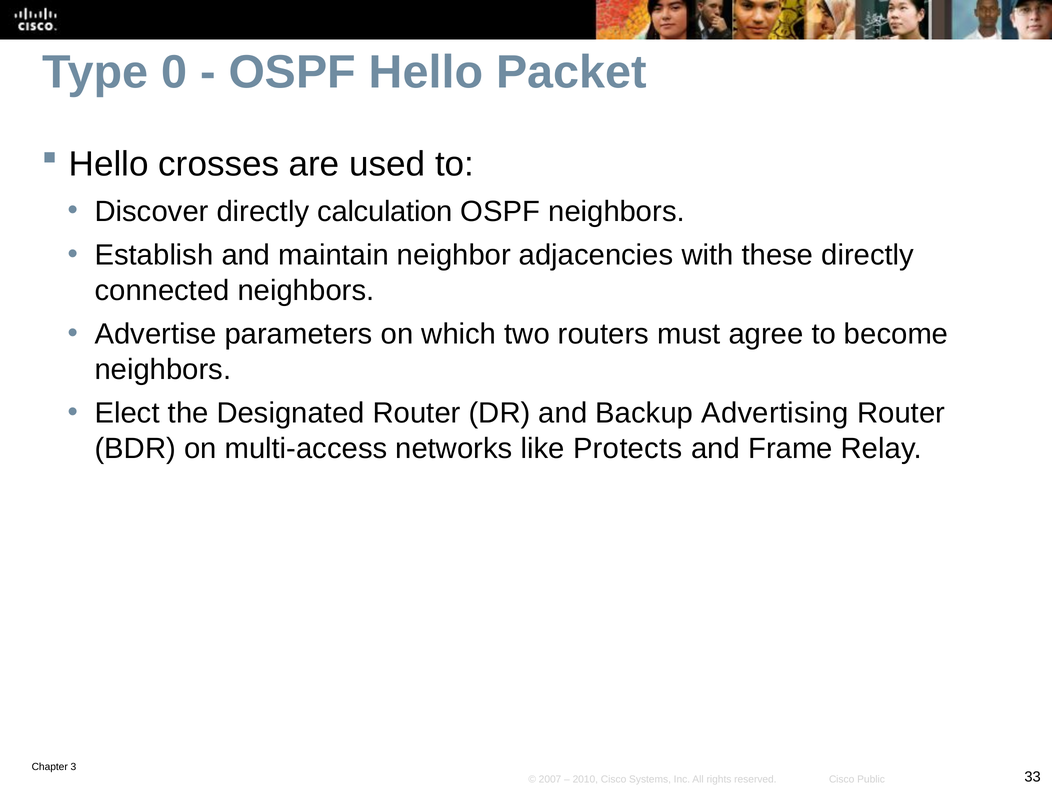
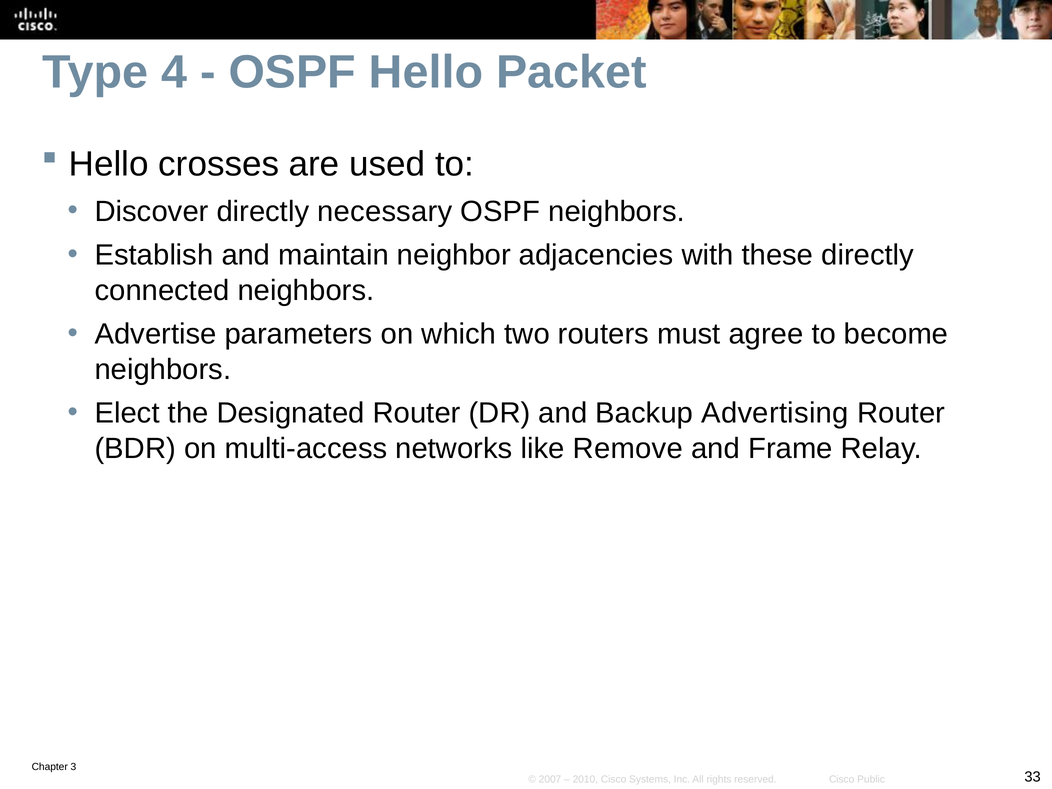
0: 0 -> 4
calculation: calculation -> necessary
Protects: Protects -> Remove
